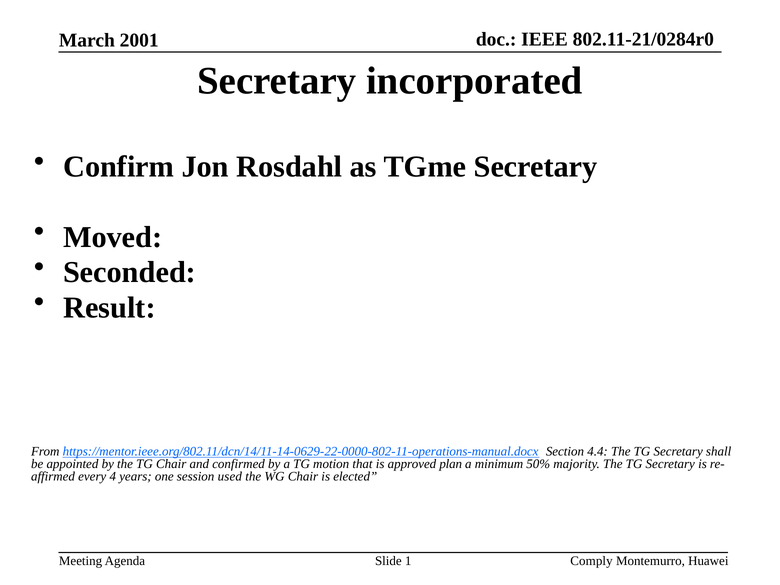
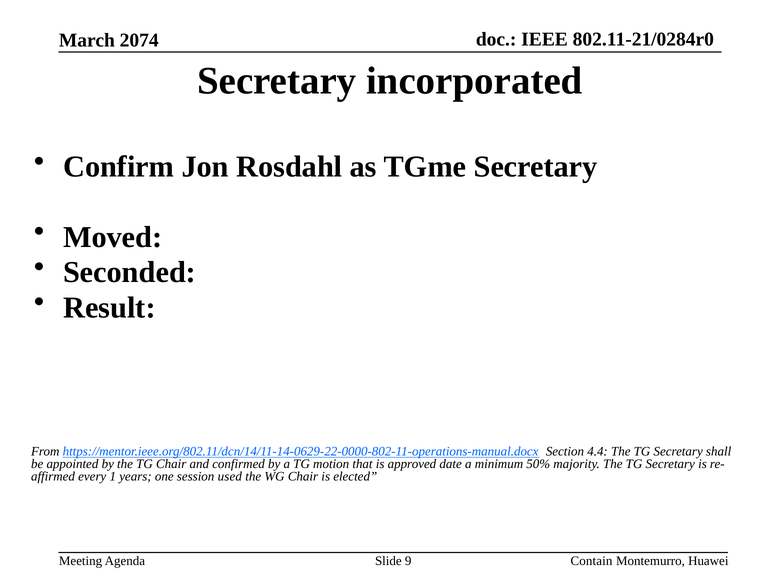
2001: 2001 -> 2074
plan: plan -> date
4: 4 -> 1
1: 1 -> 9
Comply: Comply -> Contain
